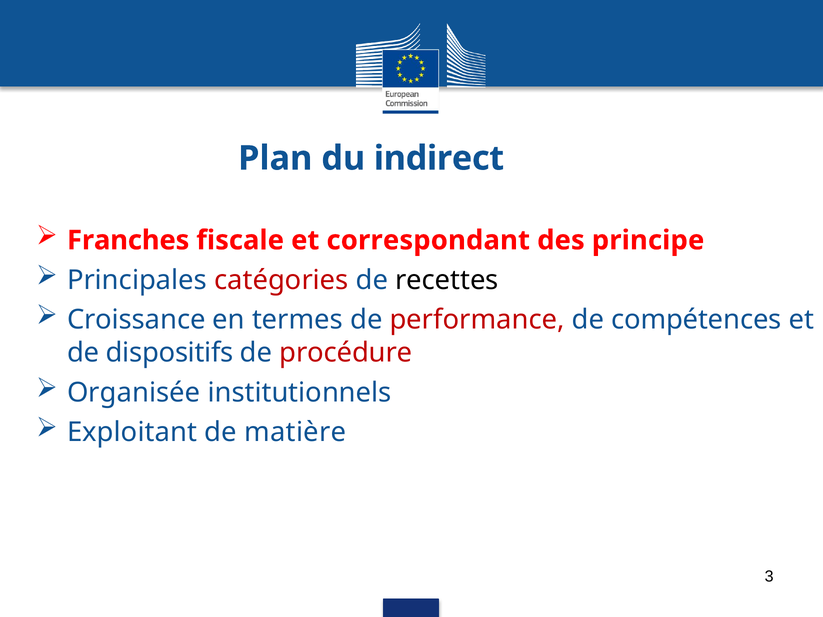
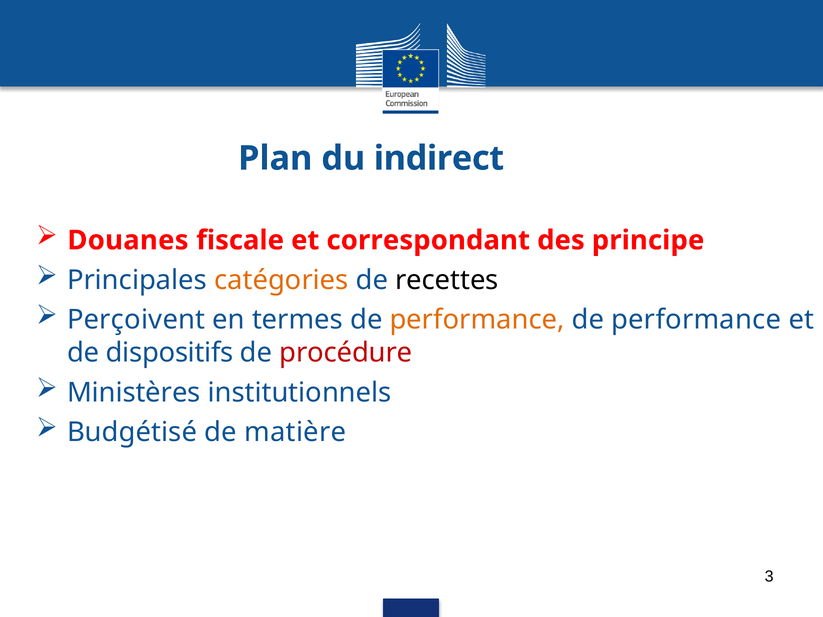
Franches: Franches -> Douanes
catégories colour: red -> orange
Croissance: Croissance -> Perçoivent
performance at (477, 320) colour: red -> orange
compétences at (696, 320): compétences -> performance
Organisée: Organisée -> Ministères
Exploitant: Exploitant -> Budgétisé
